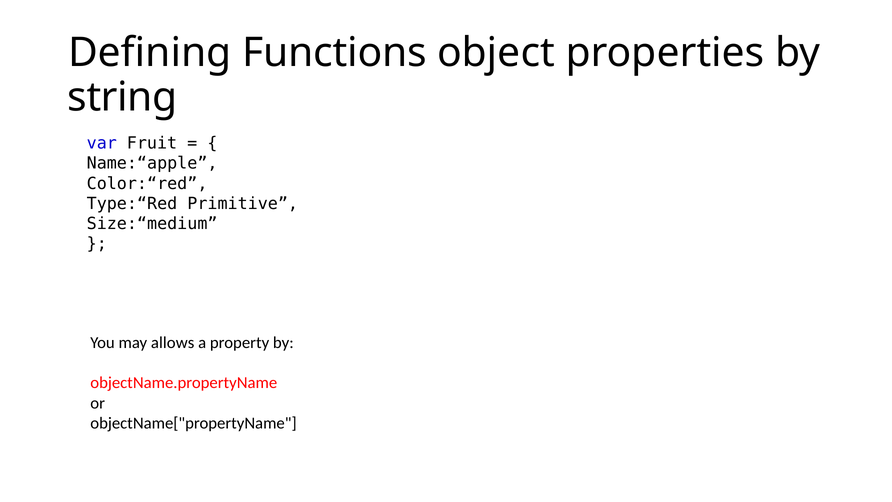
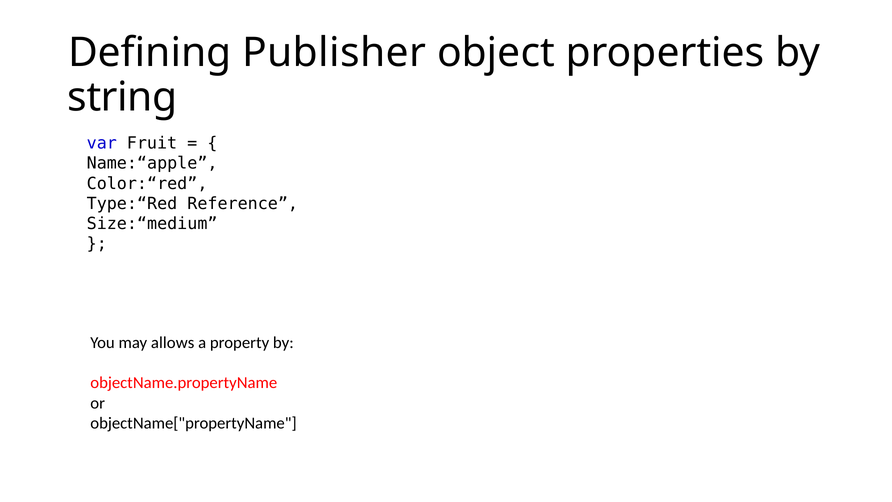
Functions: Functions -> Publisher
Primitive: Primitive -> Reference
